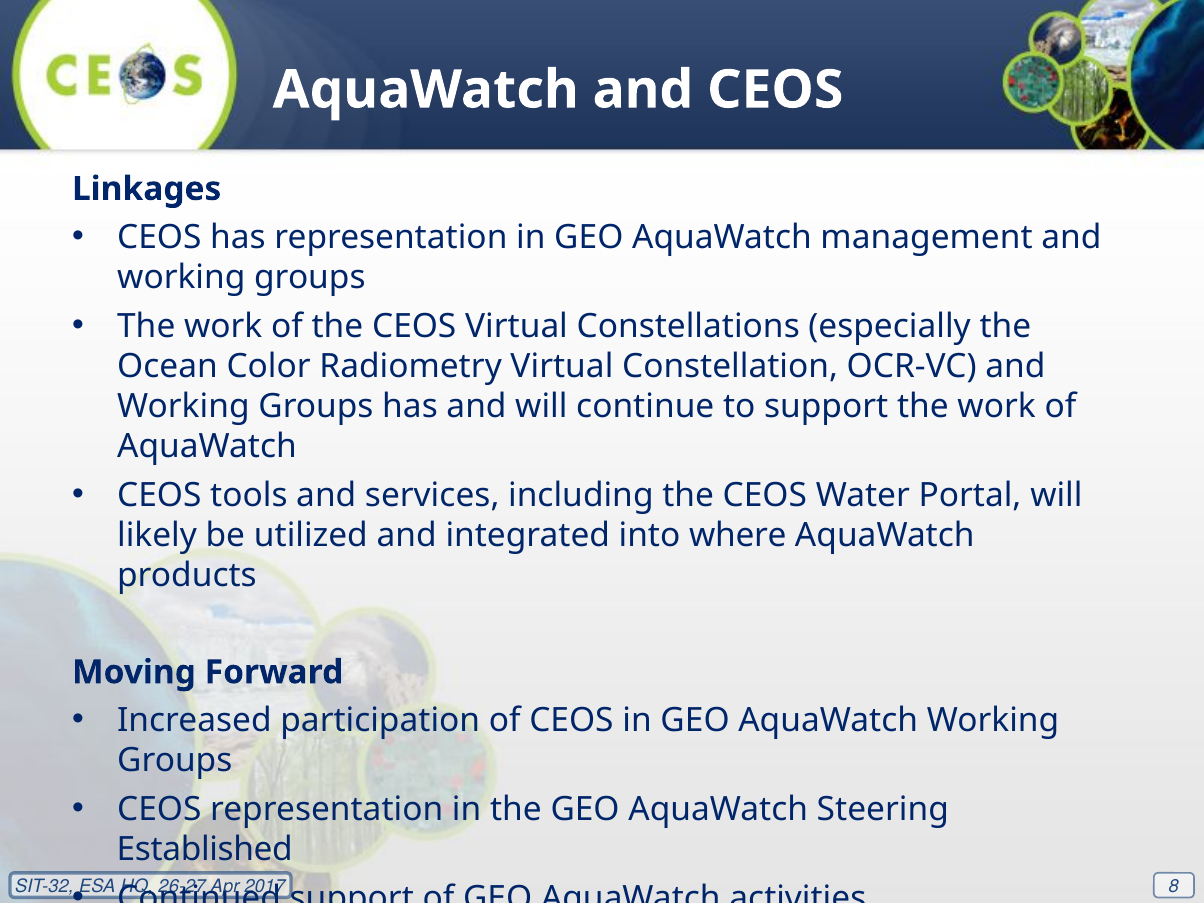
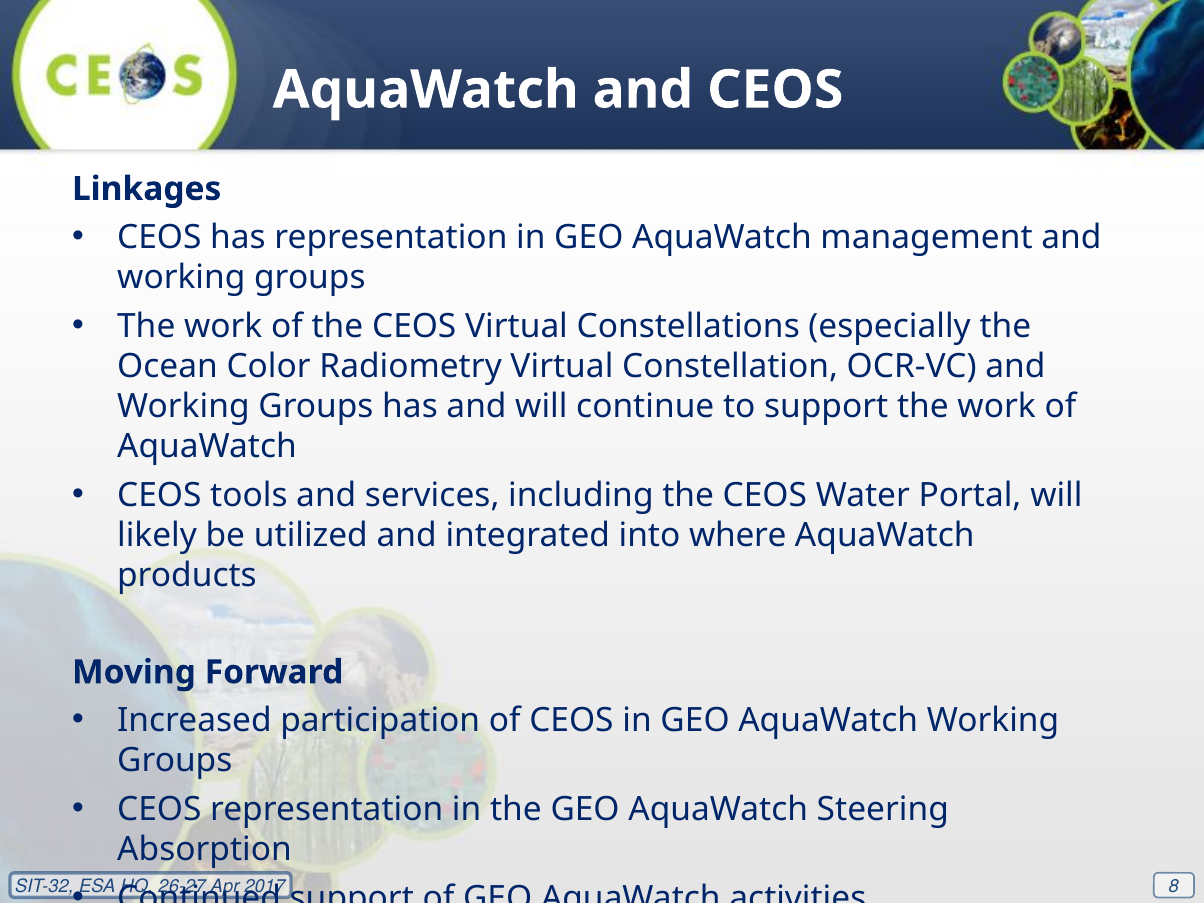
Established: Established -> Absorption
